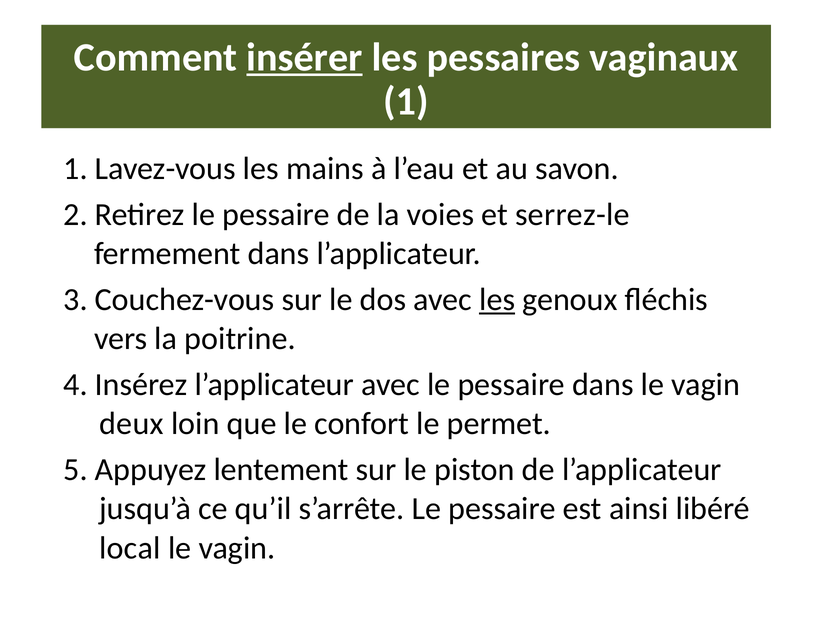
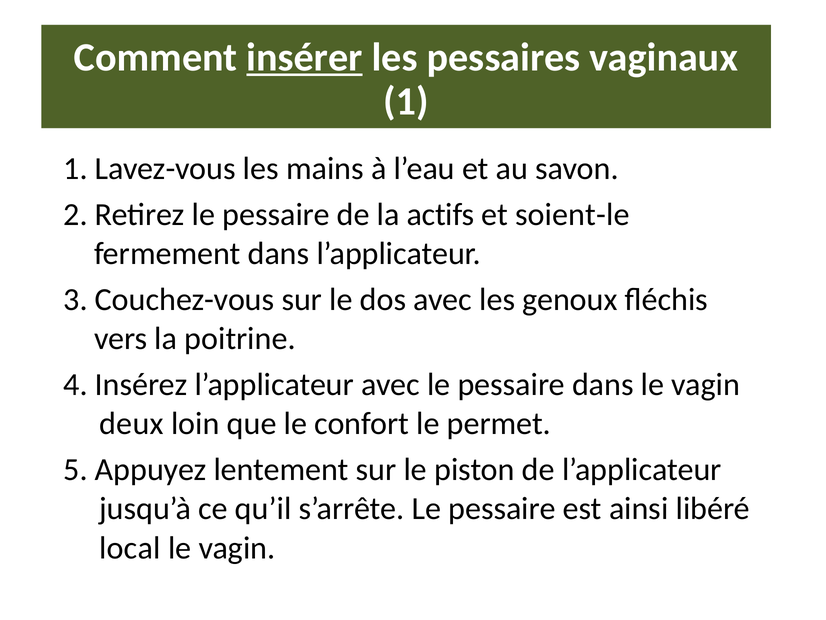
voies: voies -> actifs
serrez-le: serrez-le -> soient-le
les at (497, 299) underline: present -> none
